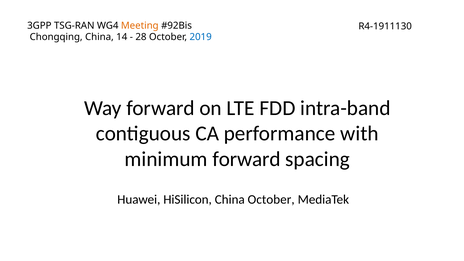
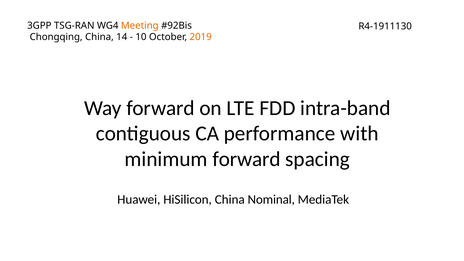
28: 28 -> 10
2019 colour: blue -> orange
China October: October -> Nominal
